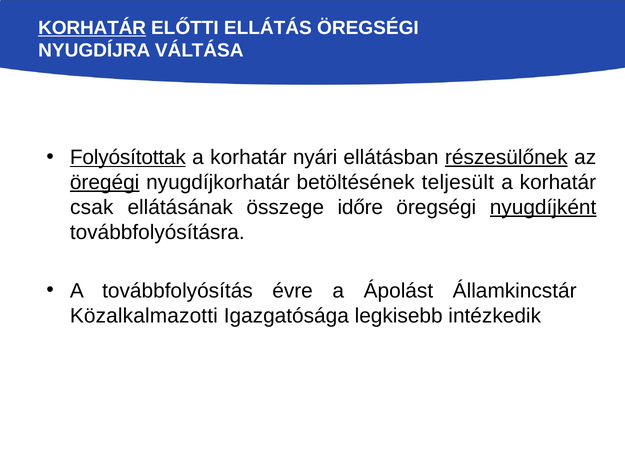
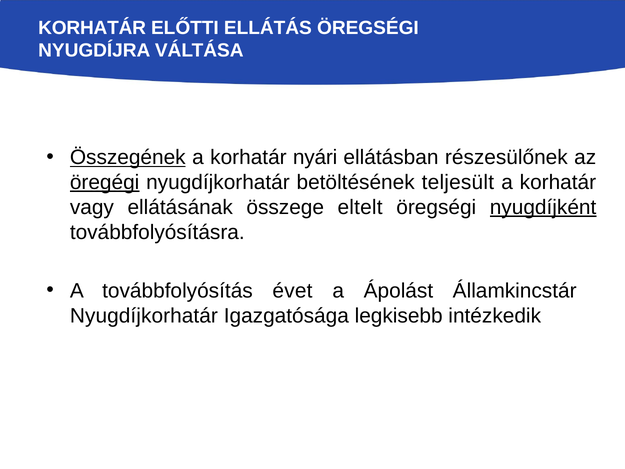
KORHATÁR at (92, 28) underline: present -> none
Folyósítottak: Folyósítottak -> Összegének
részesülőnek underline: present -> none
csak: csak -> vagy
időre: időre -> eltelt
évre: évre -> évet
Közalkalmazotti at (144, 316): Közalkalmazotti -> Nyugdíjkorhatár
